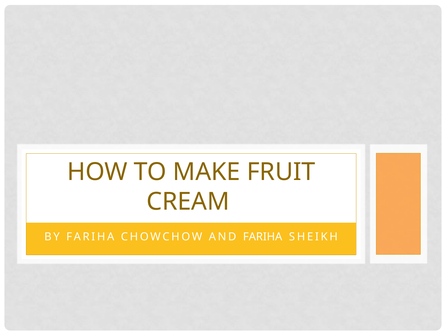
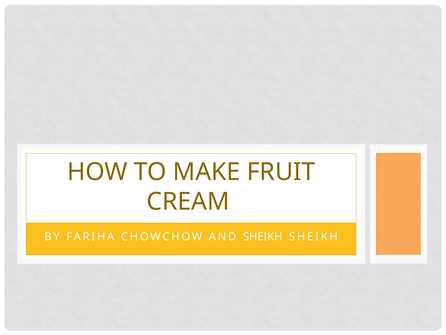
AND FARIHA: FARIHA -> SHEIKH
